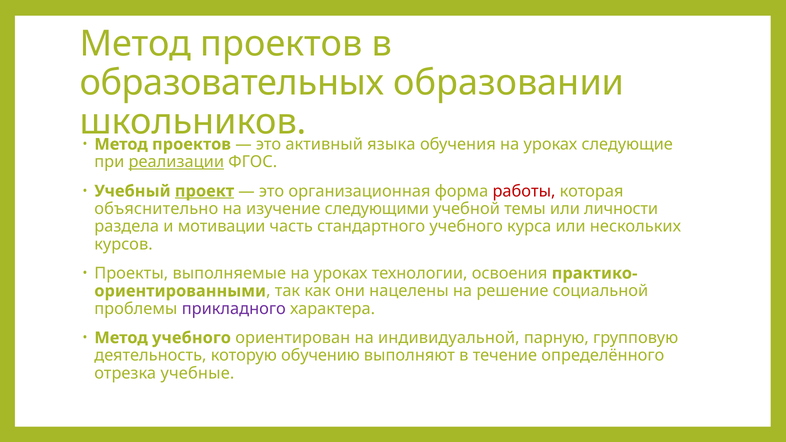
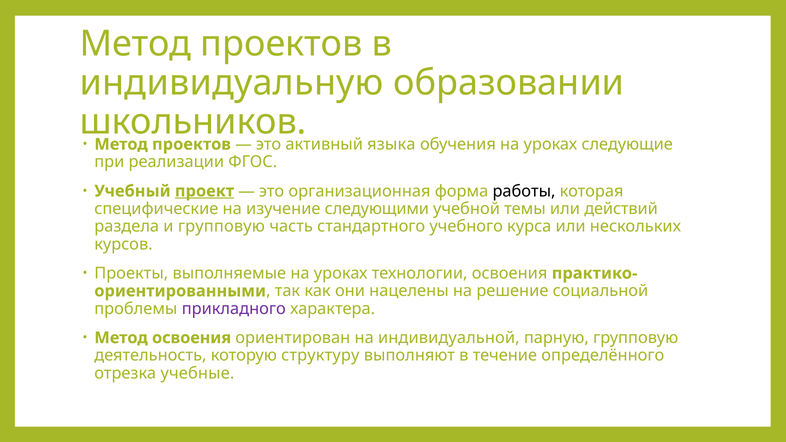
образовательных: образовательных -> индивидуальную
реализации underline: present -> none
работы colour: red -> black
объяснительно: объяснительно -> специфические
личности: личности -> действий
и мотивации: мотивации -> групповую
Метод учебного: учебного -> освоения
обучению: обучению -> структуру
